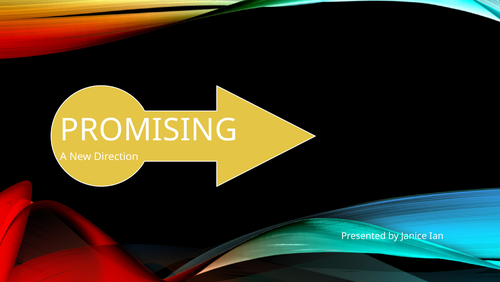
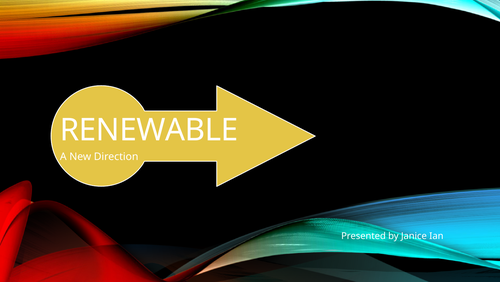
PROMISING: PROMISING -> RENEWABLE
